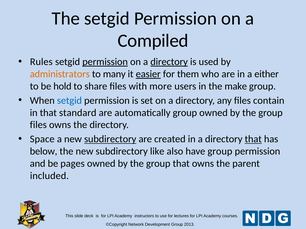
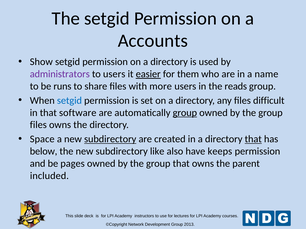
Compiled: Compiled -> Accounts
Rules: Rules -> Show
permission at (105, 62) underline: present -> none
directory at (169, 62) underline: present -> none
administrators colour: orange -> purple
to many: many -> users
either: either -> name
hold: hold -> runs
make: make -> reads
contain: contain -> difficult
standard: standard -> software
group at (185, 113) underline: none -> present
have group: group -> keeps
